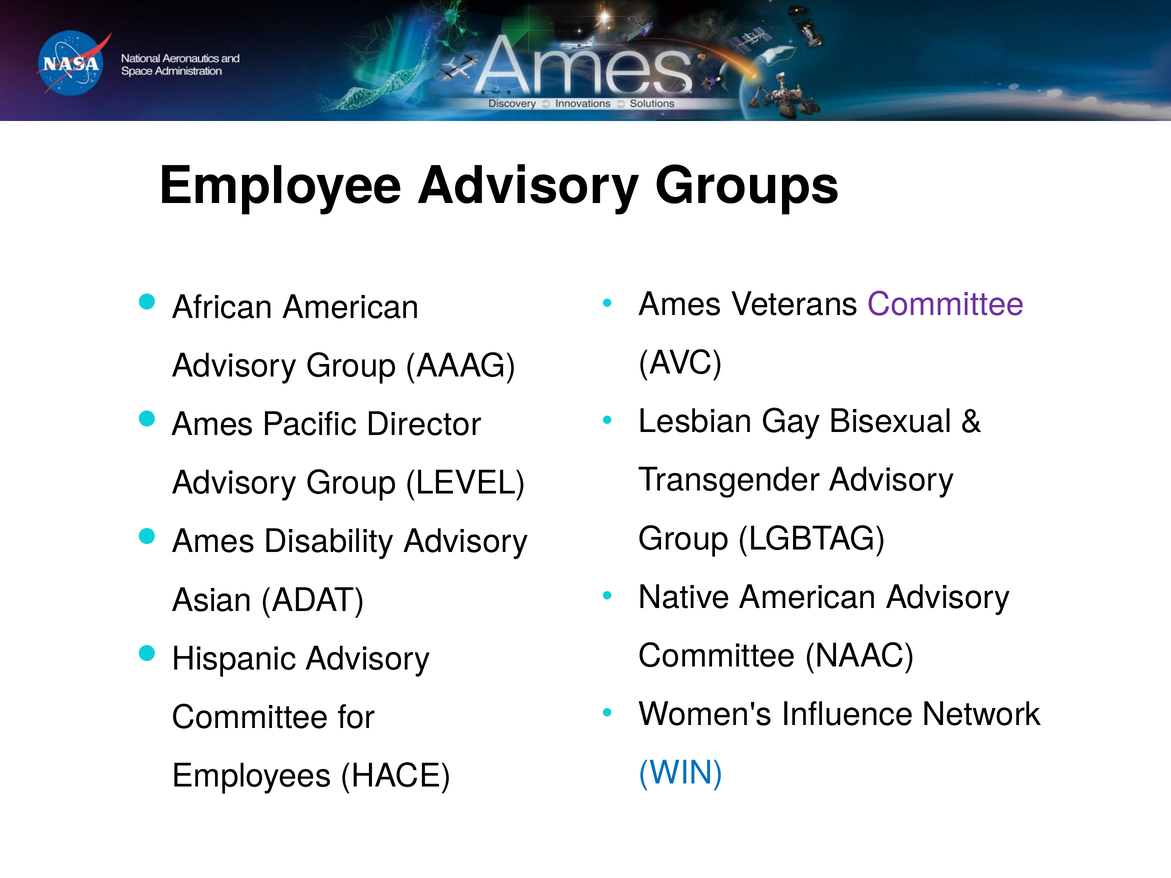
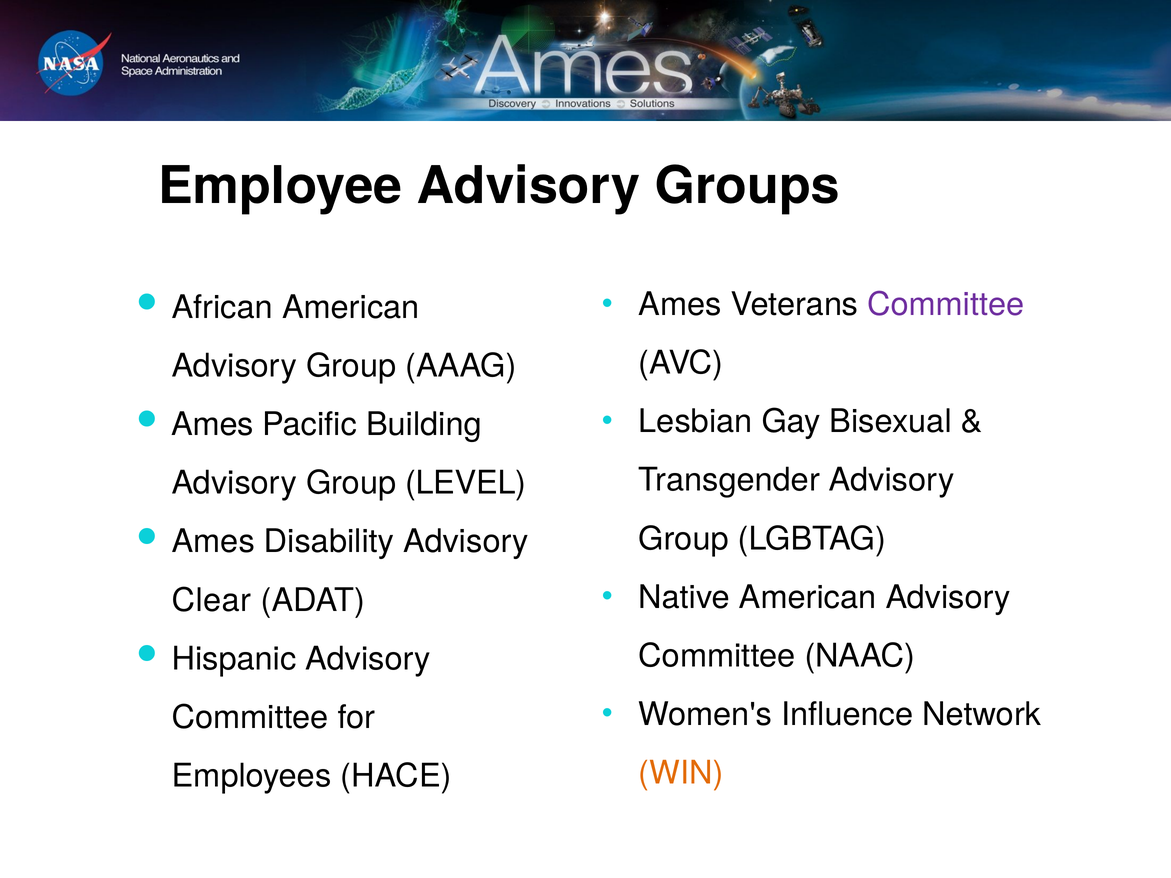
Director: Director -> Building
Asian: Asian -> Clear
WIN colour: blue -> orange
